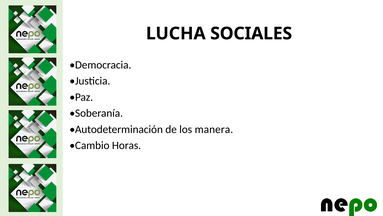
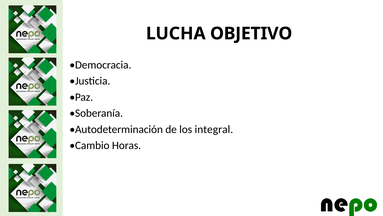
SOCIALES: SOCIALES -> OBJETIVO
manera: manera -> integral
